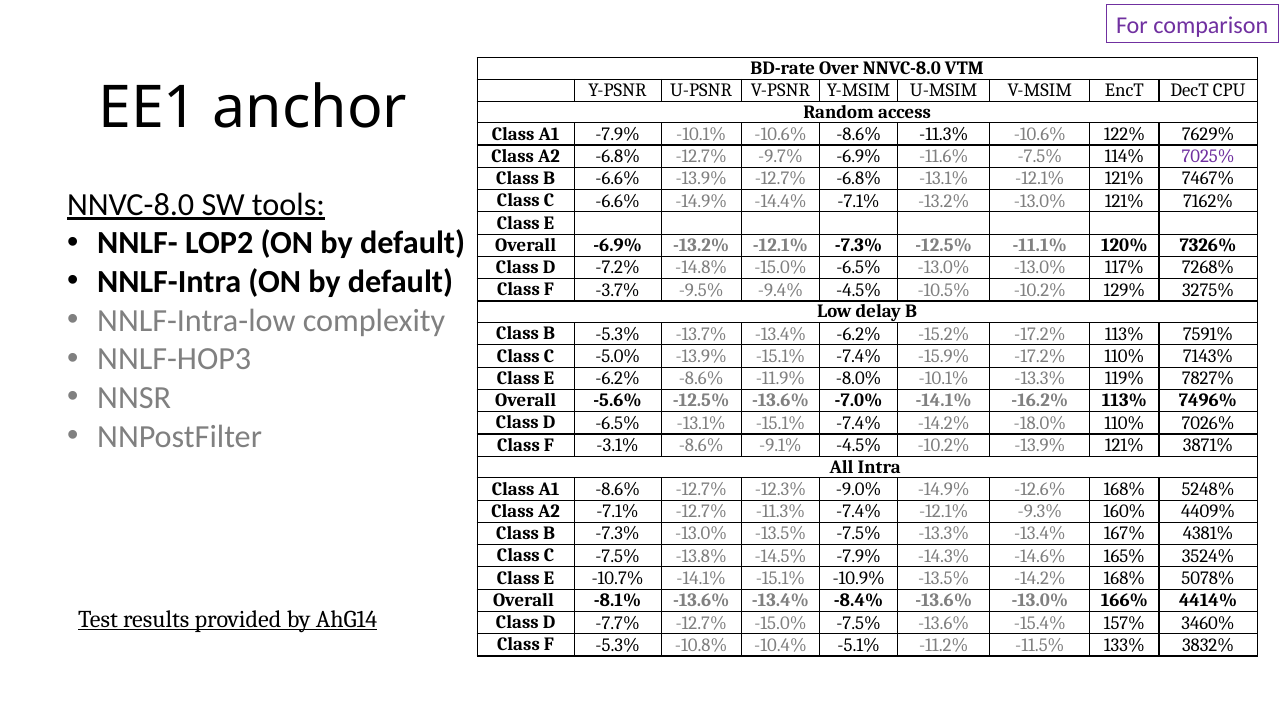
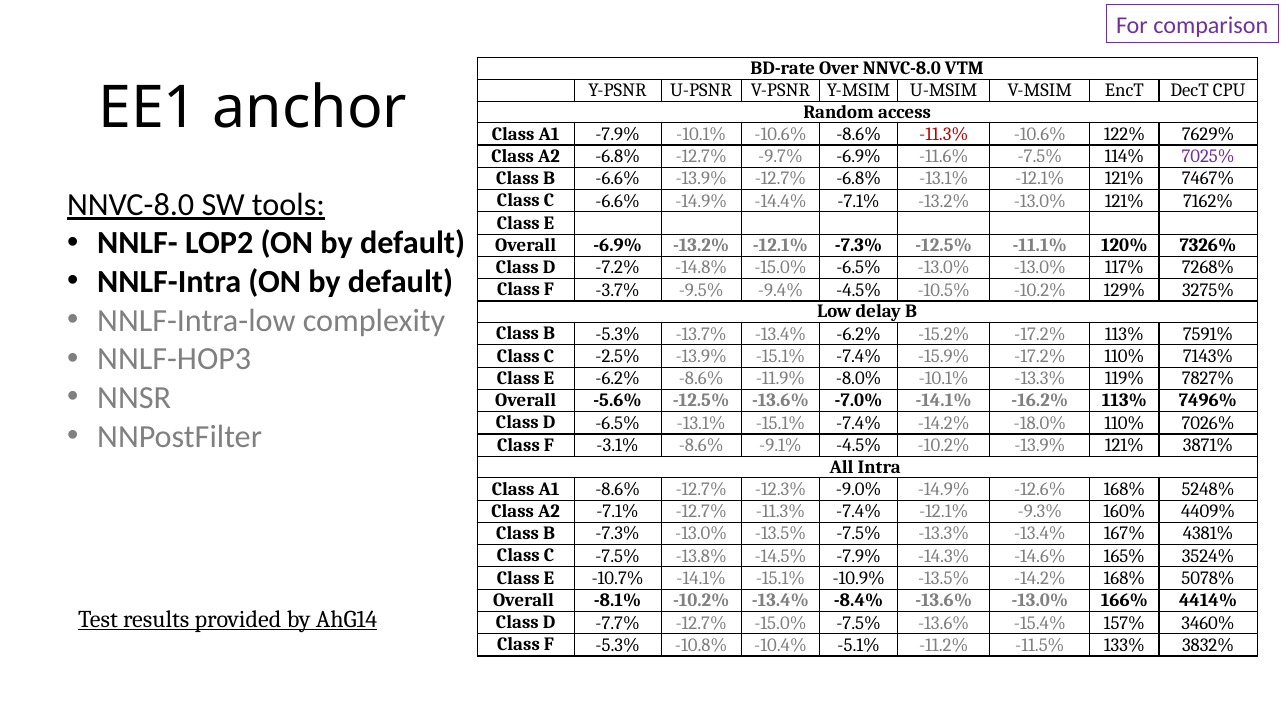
-11.3% at (944, 134) colour: black -> red
-5.0%: -5.0% -> -2.5%
-8.1% -13.6%: -13.6% -> -10.2%
